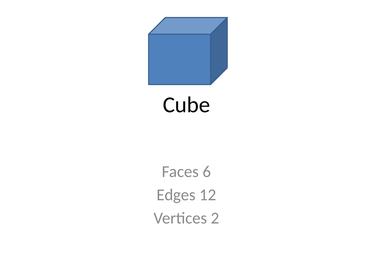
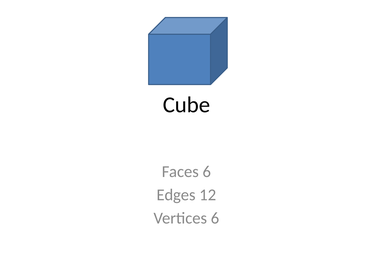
Vertices 2: 2 -> 6
